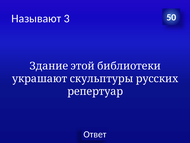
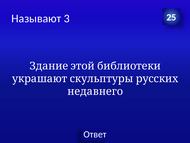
50: 50 -> 25
репертуар: репертуар -> недавнего
